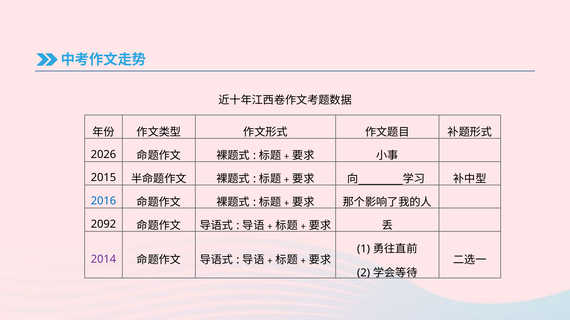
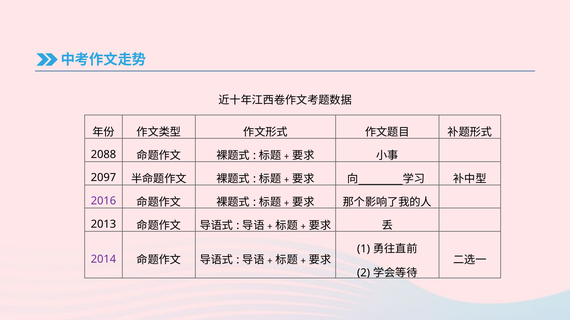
2026: 2026 -> 2088
2015: 2015 -> 2097
2016 colour: blue -> purple
2092: 2092 -> 2013
